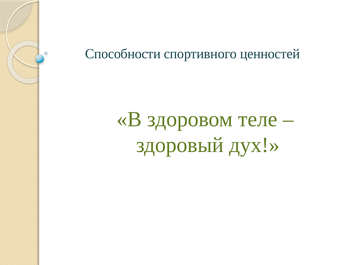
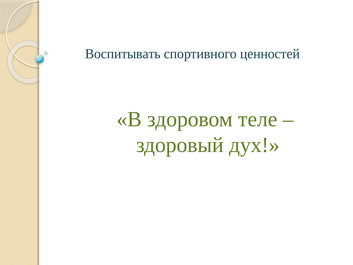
Способности: Способности -> Воспитывать
